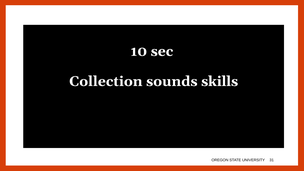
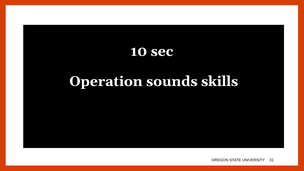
Collection: Collection -> Operation
